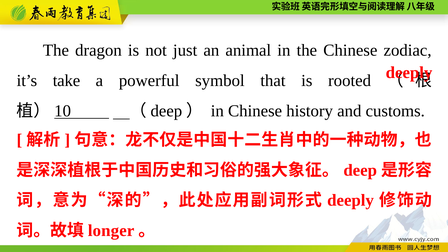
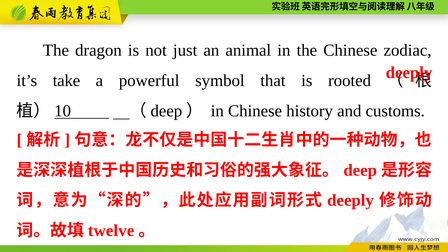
longer: longer -> twelve
